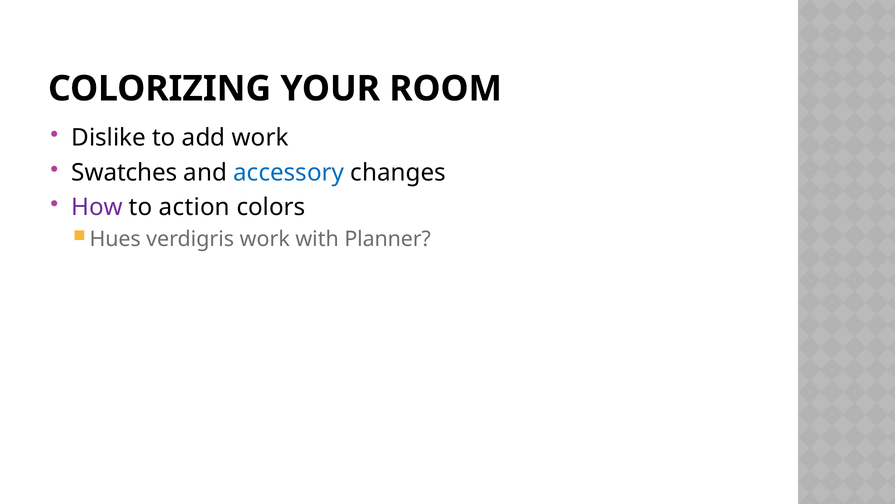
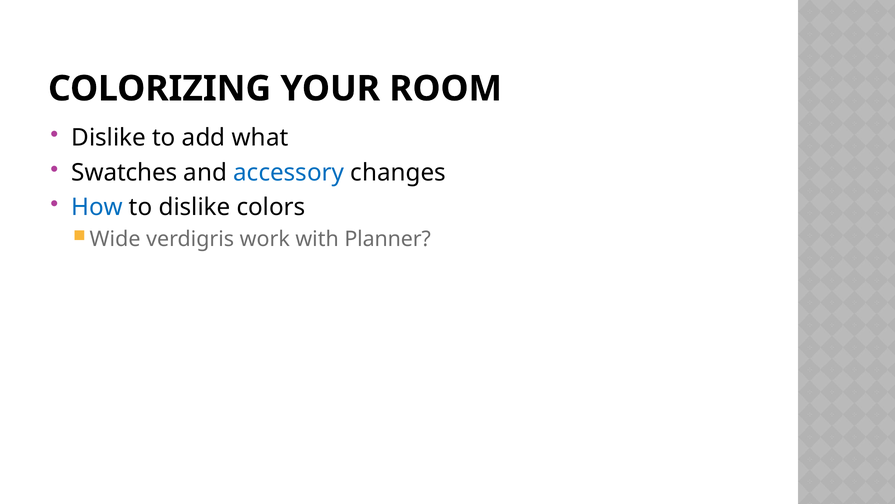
add work: work -> what
How colour: purple -> blue
to action: action -> dislike
Hues: Hues -> Wide
